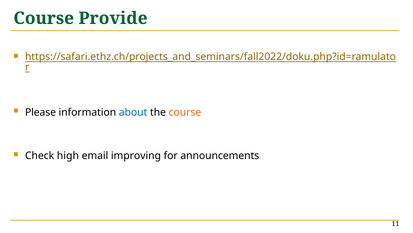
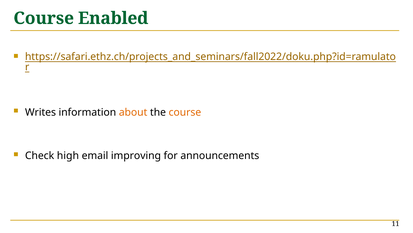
Provide: Provide -> Enabled
Please: Please -> Writes
about colour: blue -> orange
